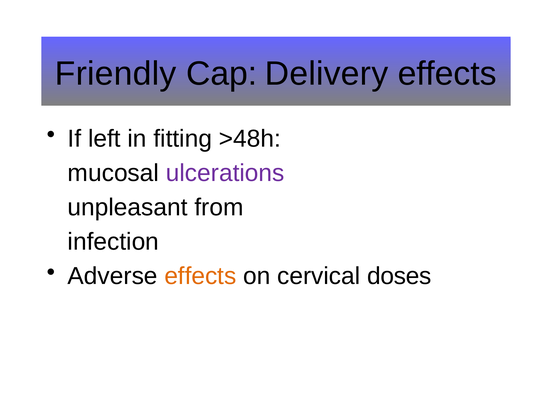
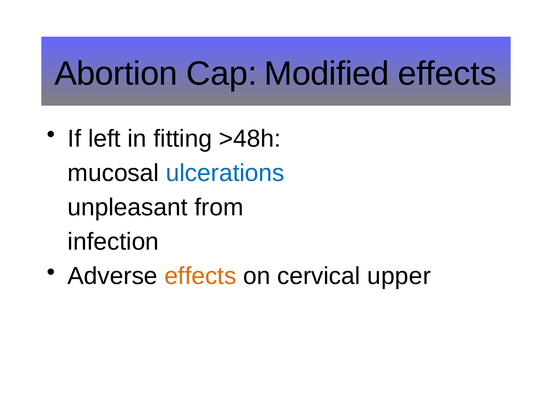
Friendly: Friendly -> Abortion
Delivery: Delivery -> Modified
ulcerations colour: purple -> blue
doses: doses -> upper
